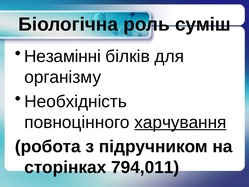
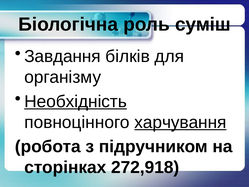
Незамінні: Незамінні -> Завдання
Необхідність underline: none -> present
794,011: 794,011 -> 272,918
